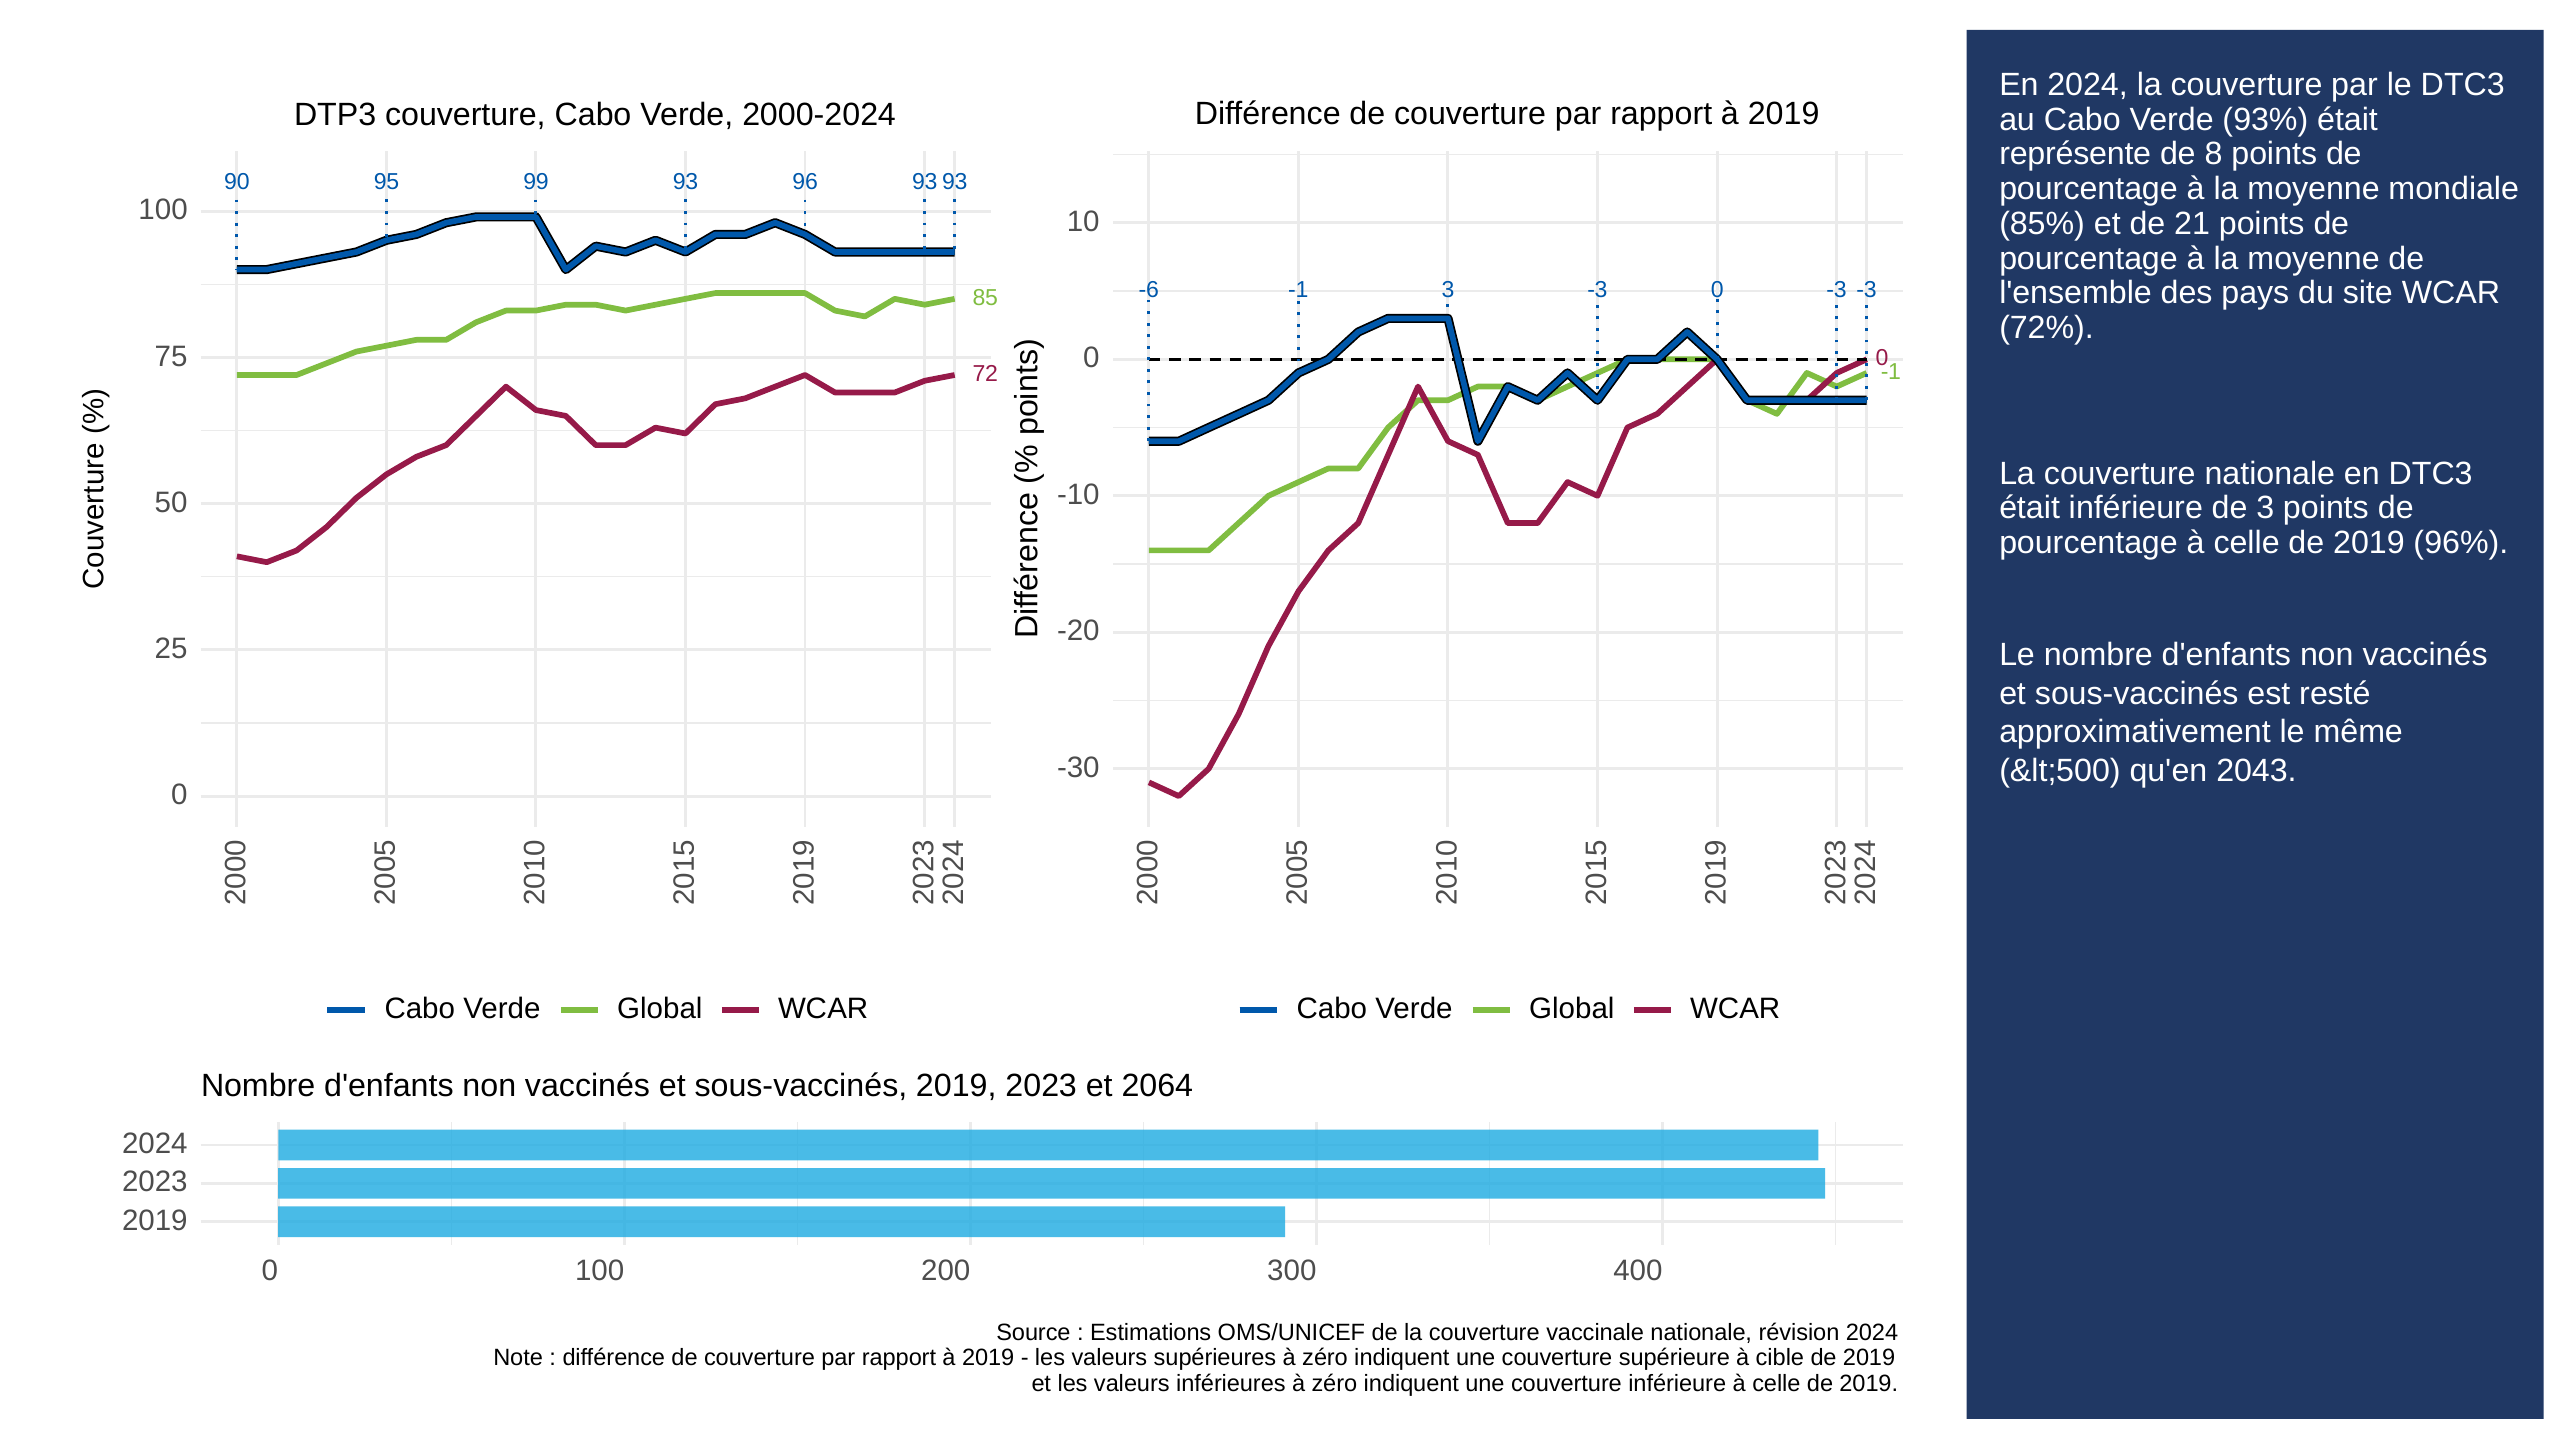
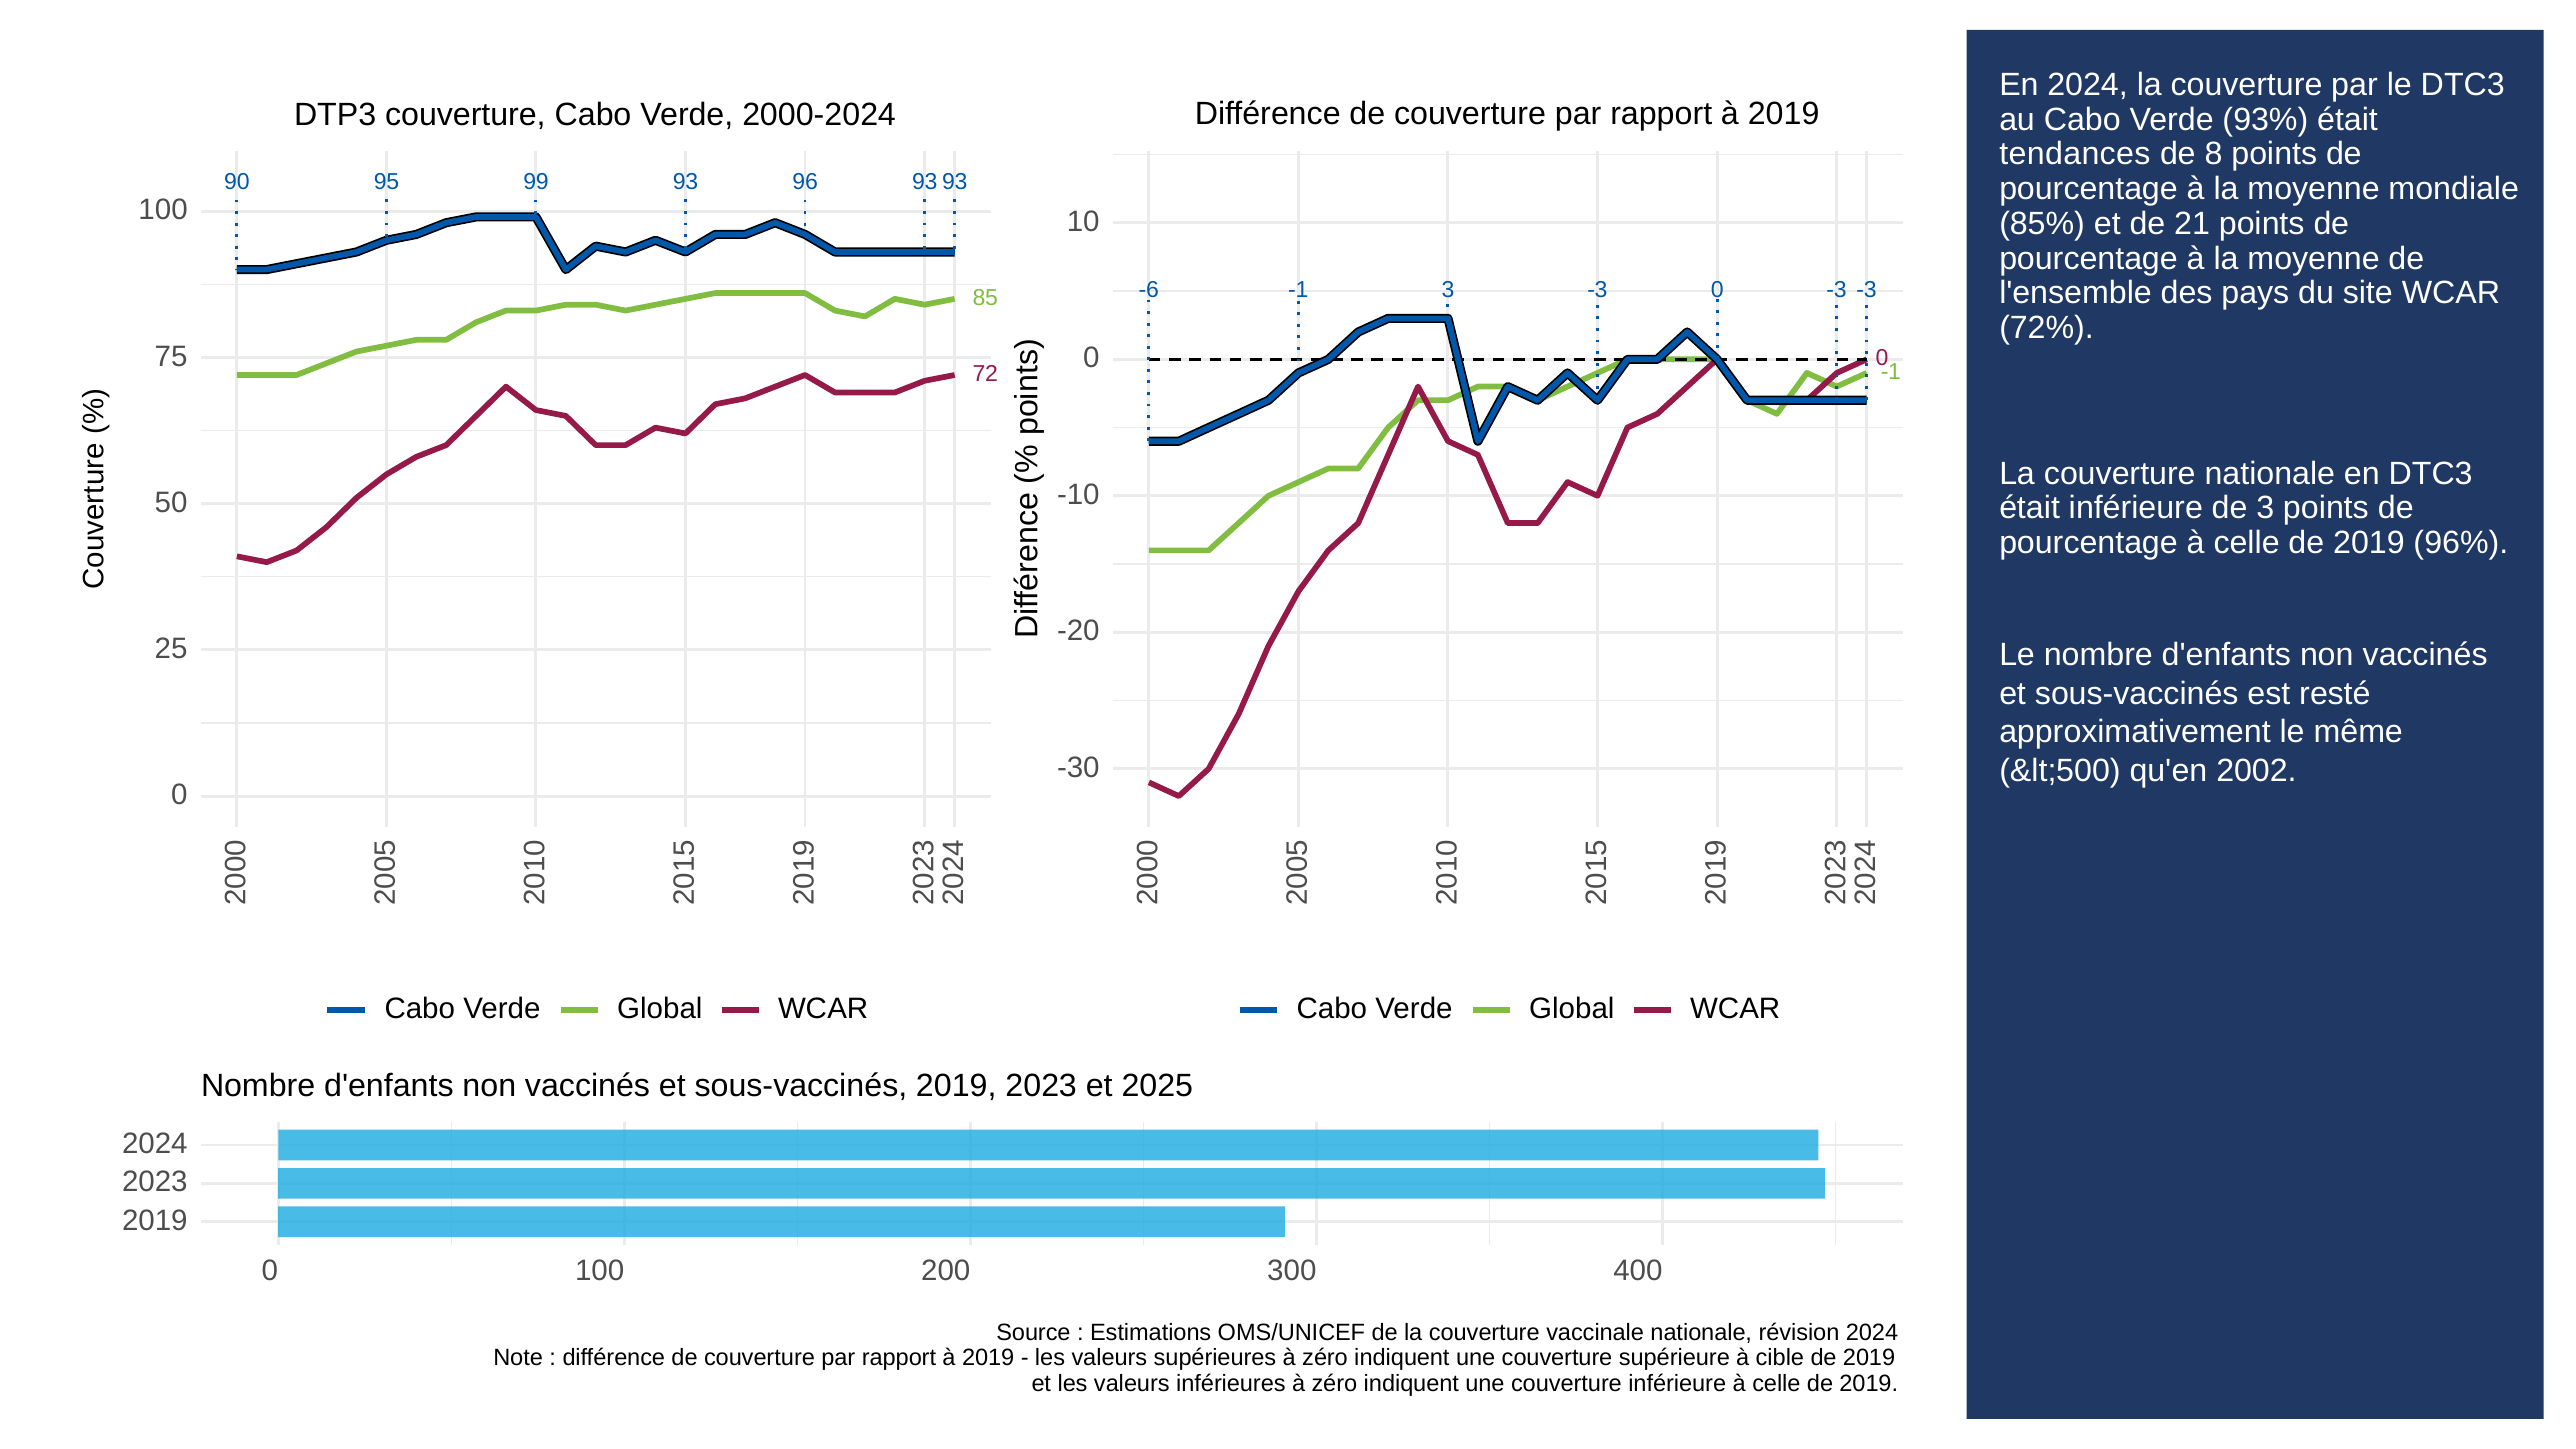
représente: représente -> tendances
2043: 2043 -> 2002
2064: 2064 -> 2025
